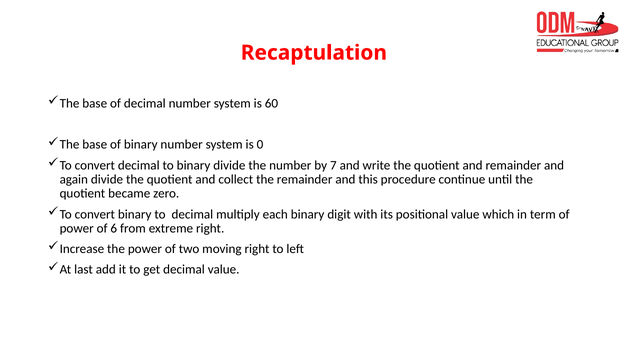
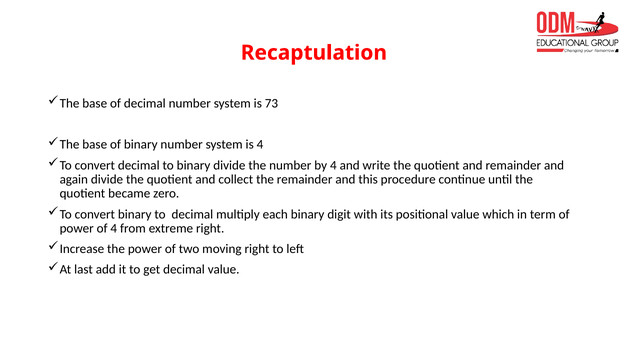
60: 60 -> 73
is 0: 0 -> 4
by 7: 7 -> 4
of 6: 6 -> 4
